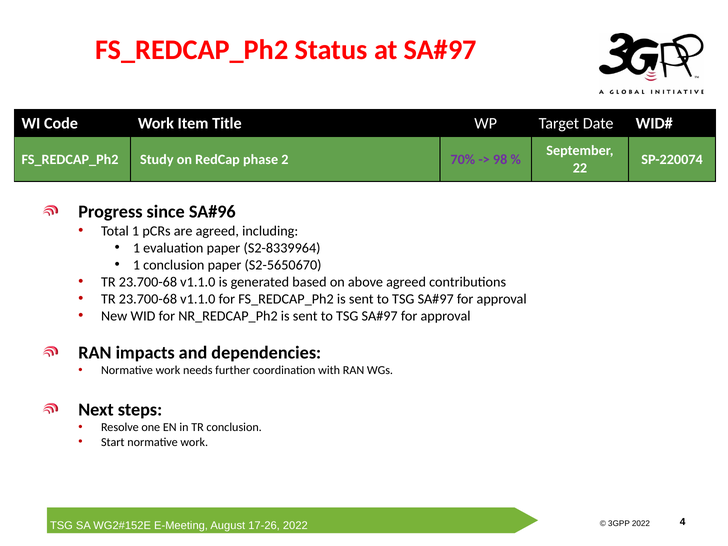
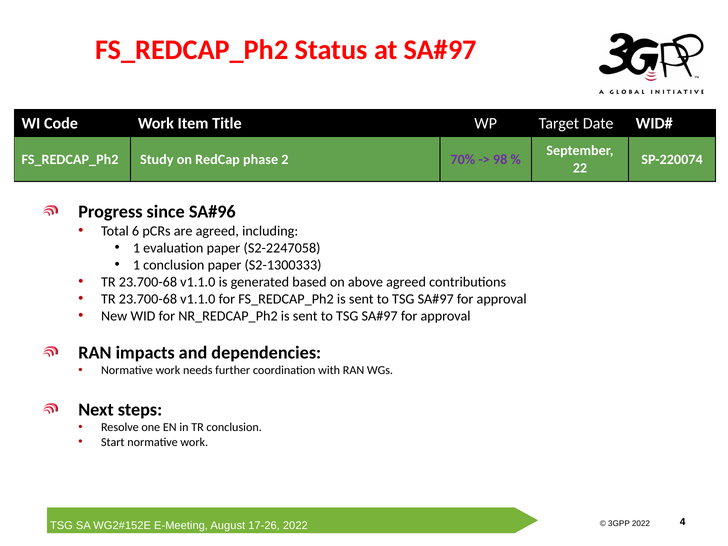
Total 1: 1 -> 6
S2-8339964: S2-8339964 -> S2-2247058
S2-5650670: S2-5650670 -> S2-1300333
